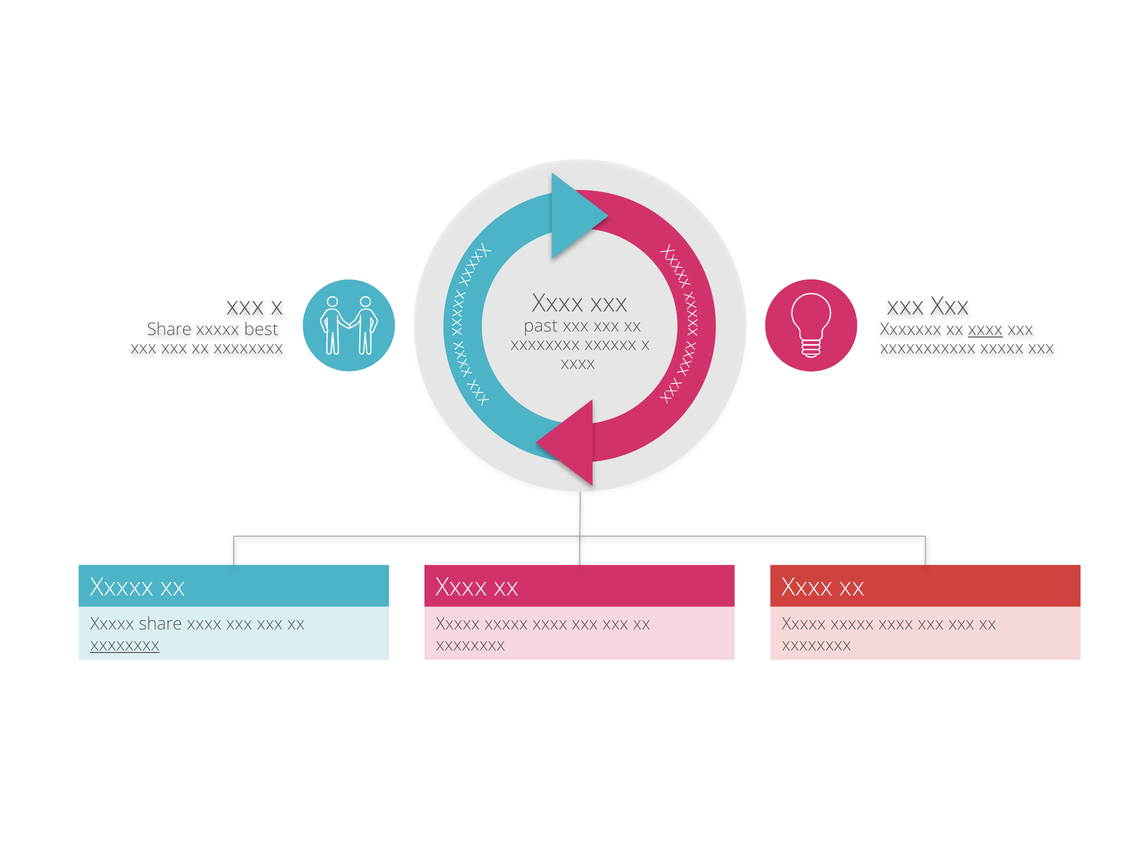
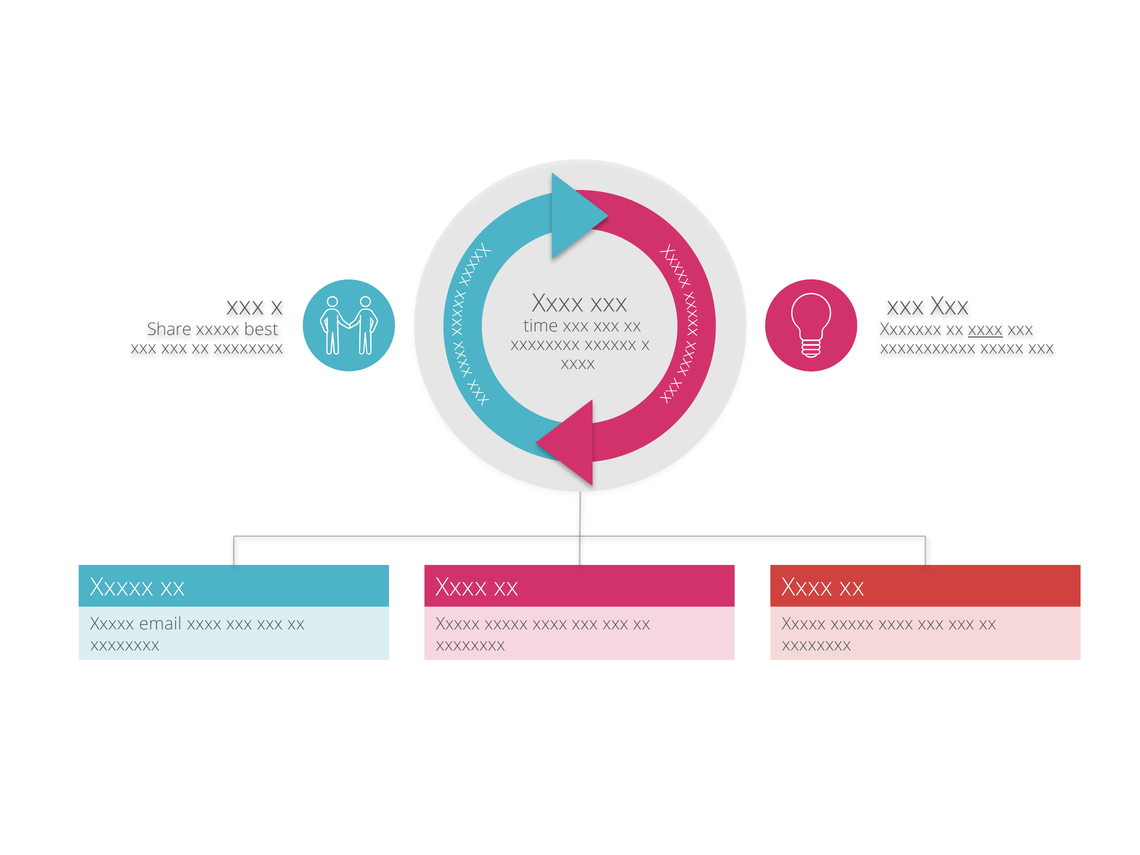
past: past -> time
Xxxxx share: share -> email
xxxxxxxx at (125, 645) underline: present -> none
